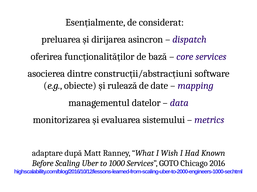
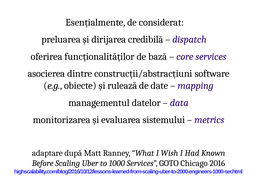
asincron: asincron -> credibilă
